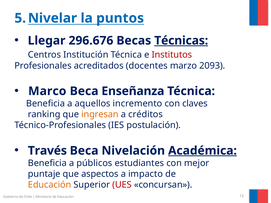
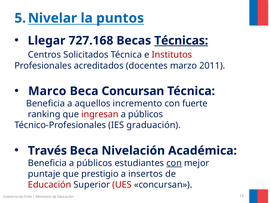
296.676: 296.676 -> 727.168
Institución: Institución -> Solicitados
2093: 2093 -> 2011
Beca Enseñanza: Enseñanza -> Concursan
claves: claves -> fuerte
ingresan colour: orange -> red
créditos at (146, 114): créditos -> públicos
postulación: postulación -> graduación
Académica underline: present -> none
con at (174, 163) underline: none -> present
aspectos: aspectos -> prestigio
impacto: impacto -> insertos
Educación at (50, 185) colour: orange -> red
